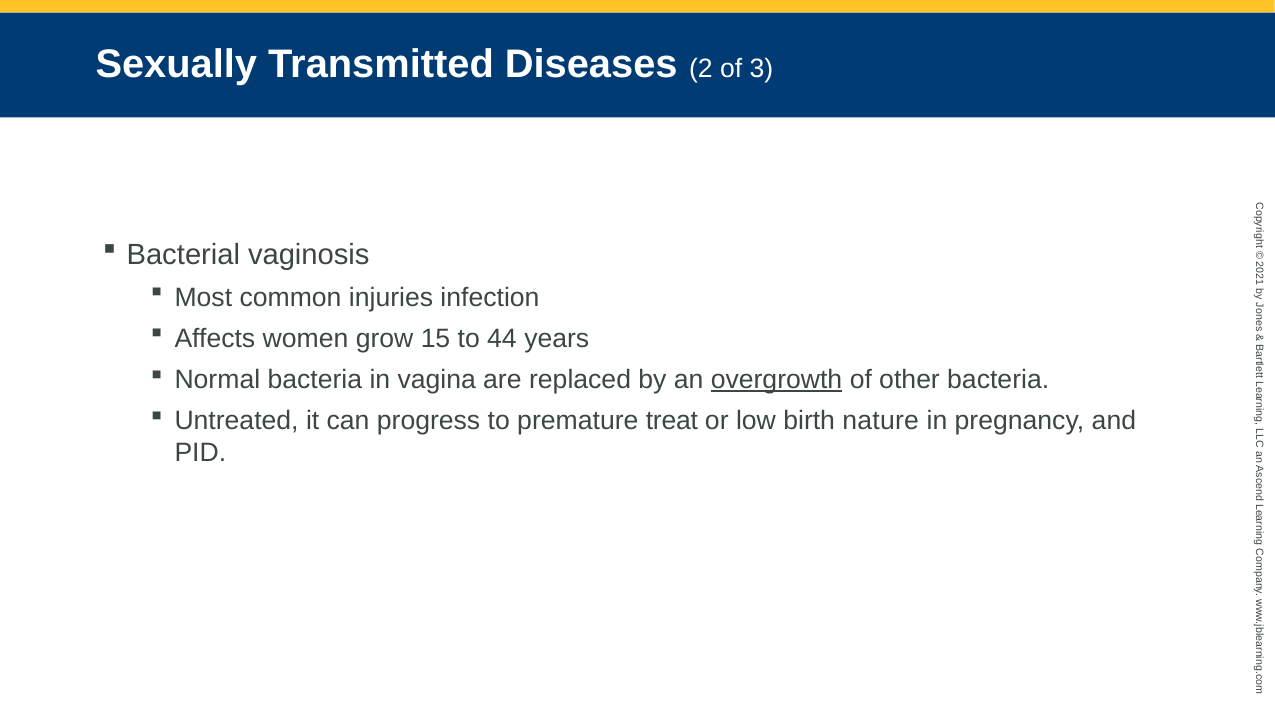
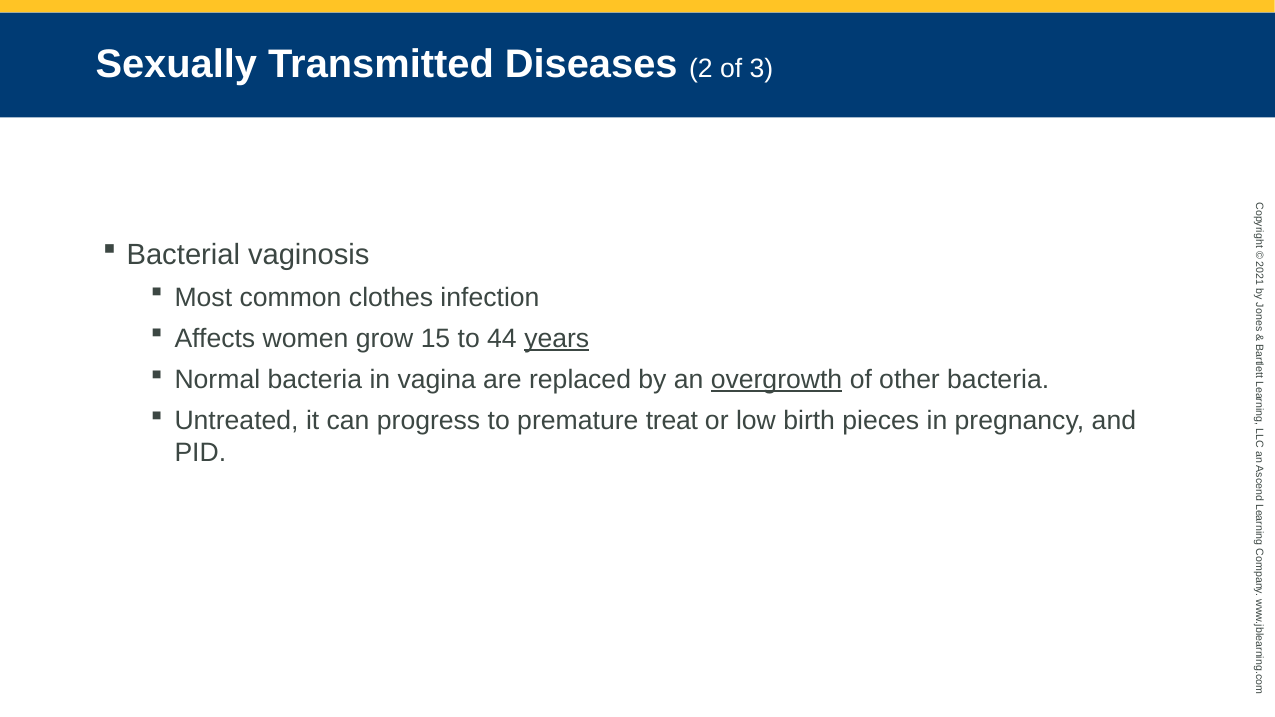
injuries: injuries -> clothes
years underline: none -> present
nature: nature -> pieces
